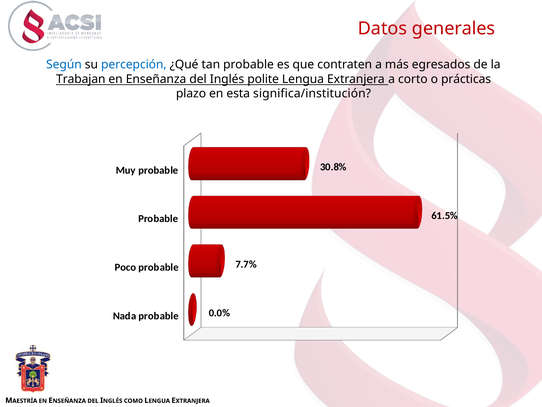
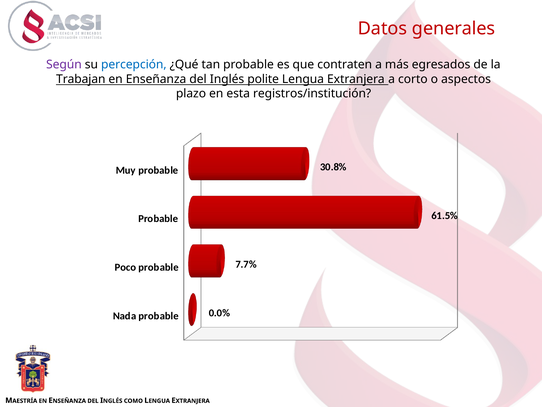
Según colour: blue -> purple
prácticas: prácticas -> aspectos
significa/institución: significa/institución -> registros/institución
